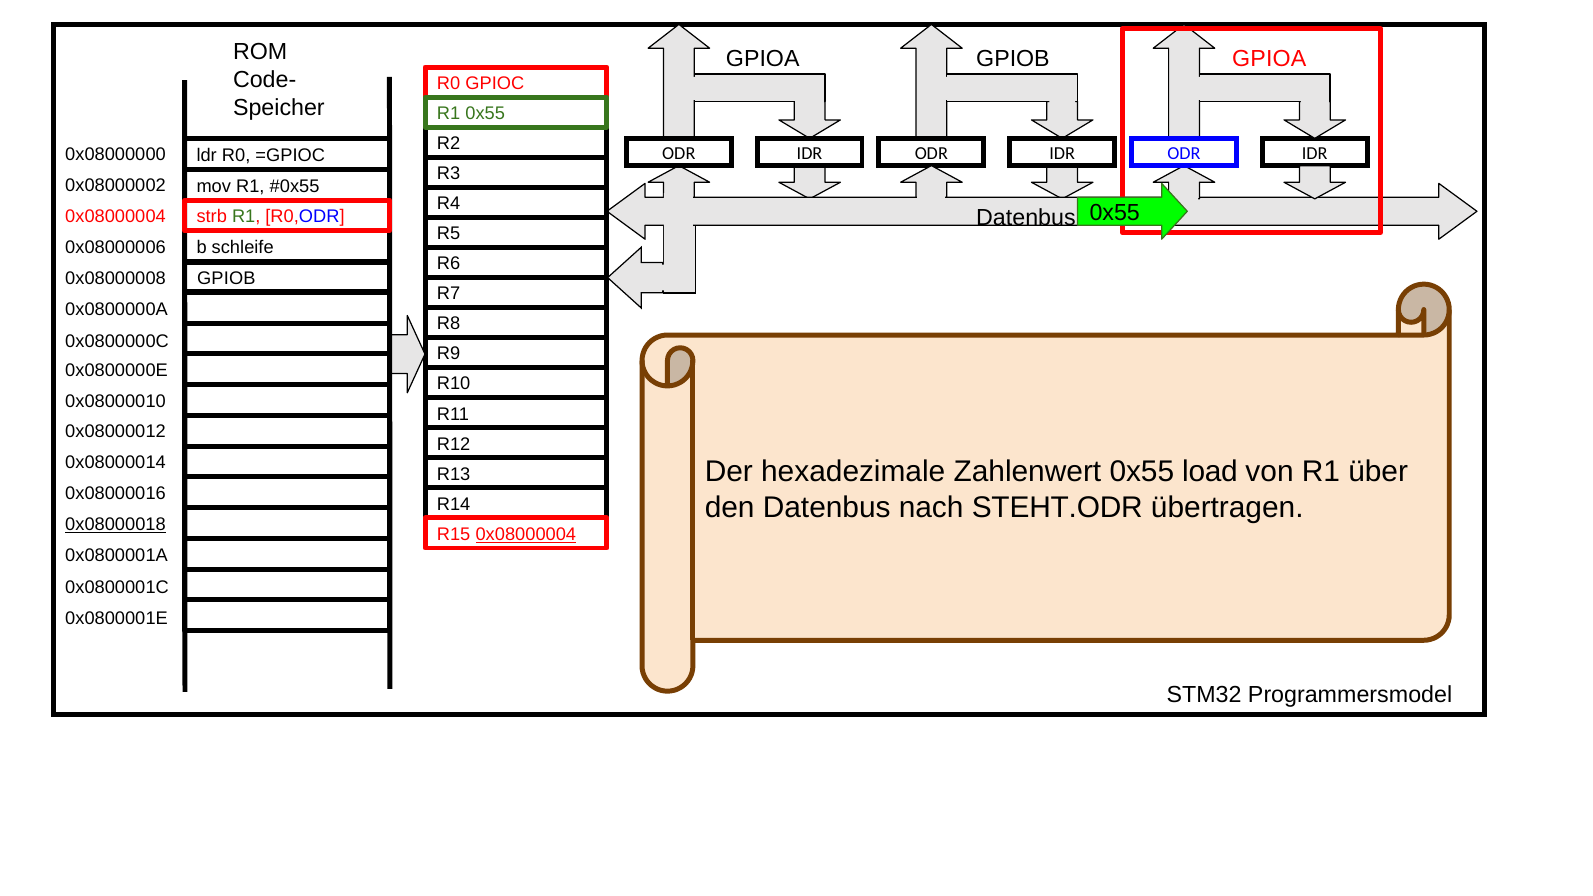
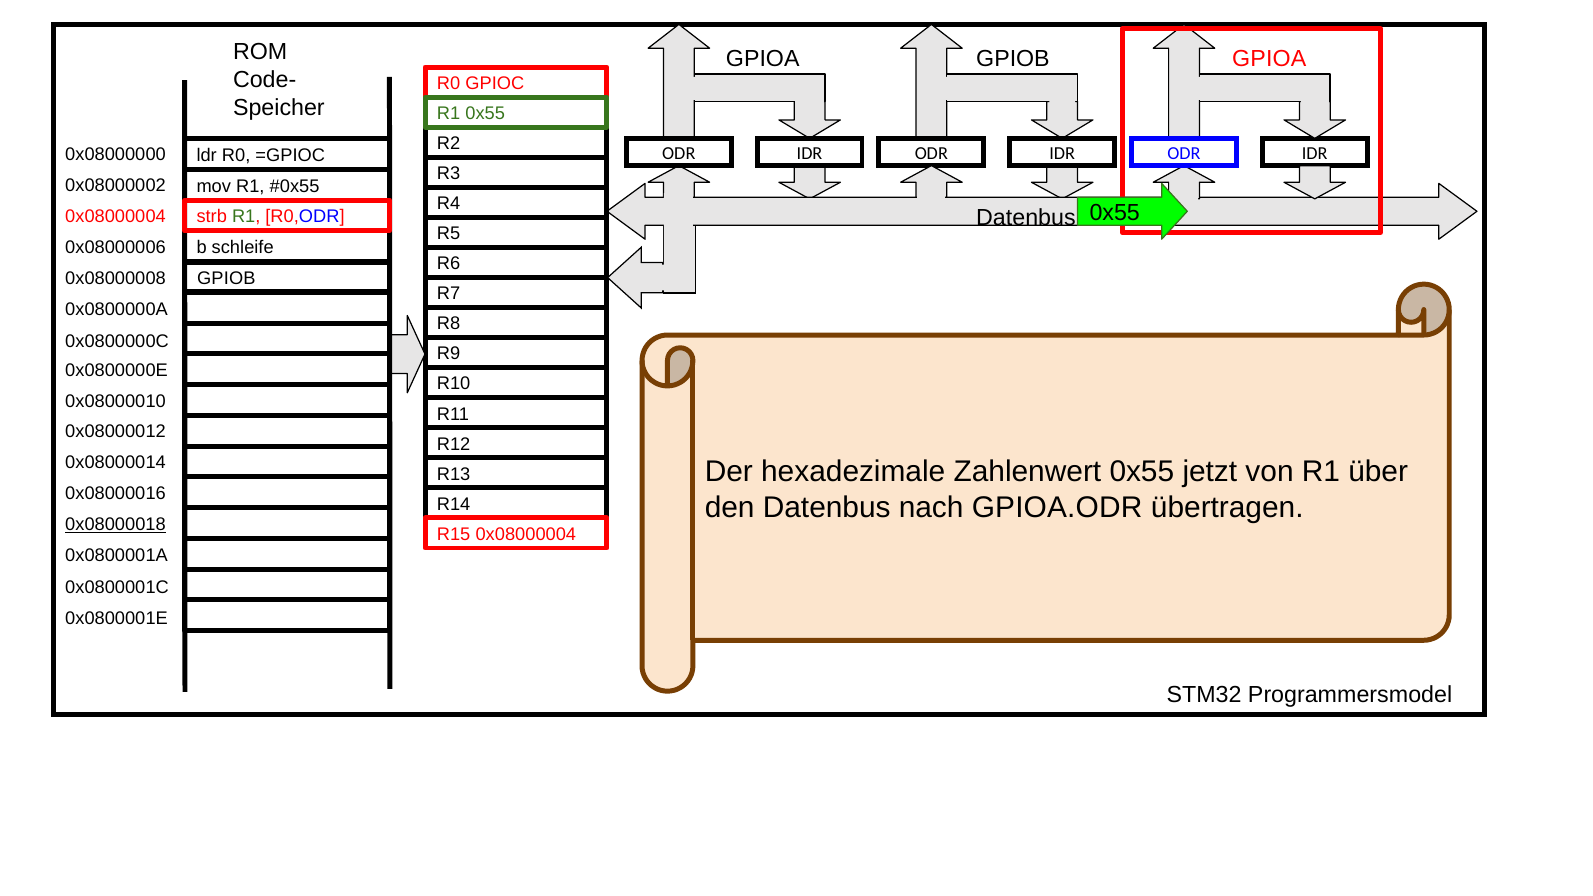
load: load -> jetzt
STEHT.ODR: STEHT.ODR -> GPIOA.ODR
0x08000004 at (526, 534) underline: present -> none
